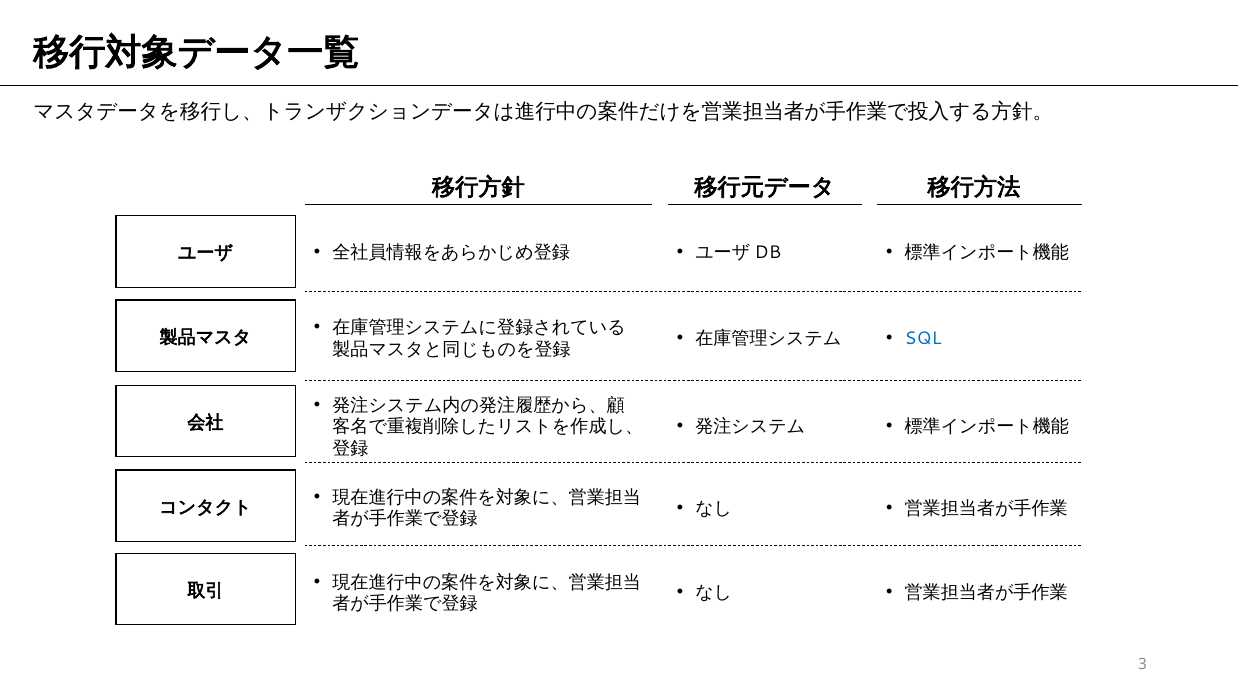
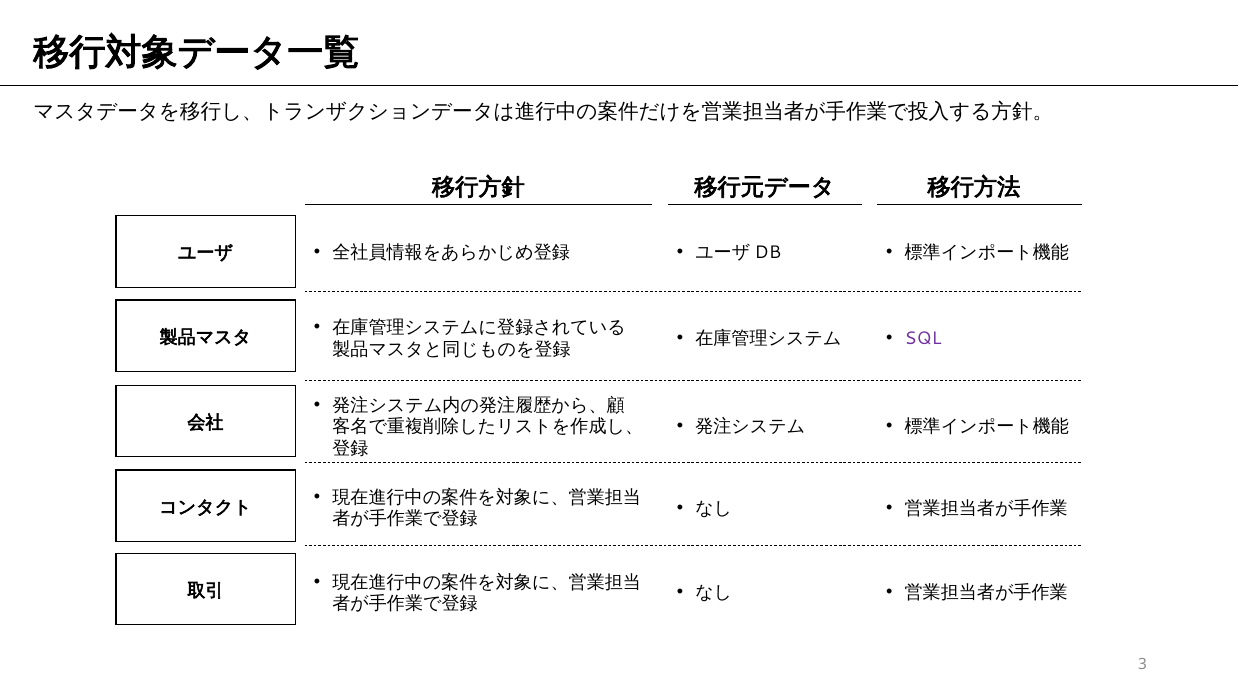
SQL colour: blue -> purple
